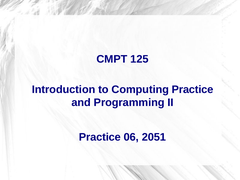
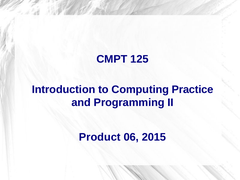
Practice at (100, 137): Practice -> Product
2051: 2051 -> 2015
